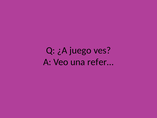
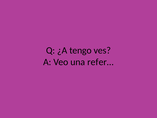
juego: juego -> tengo
